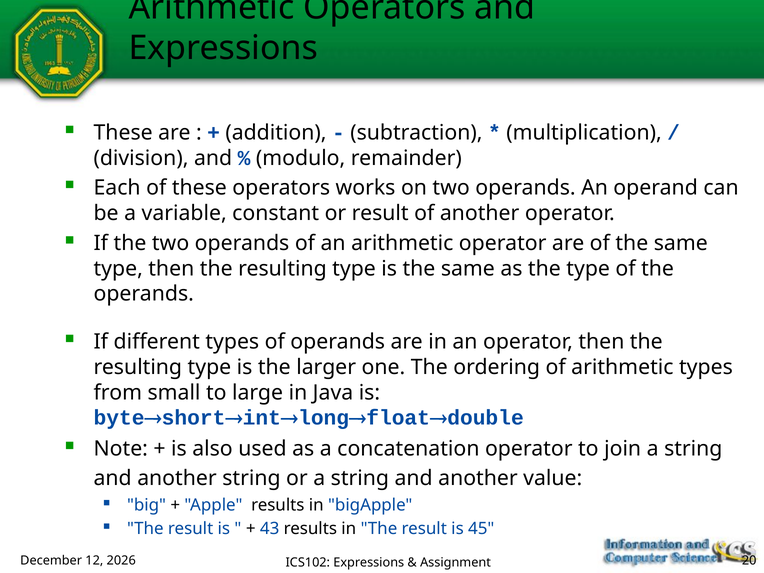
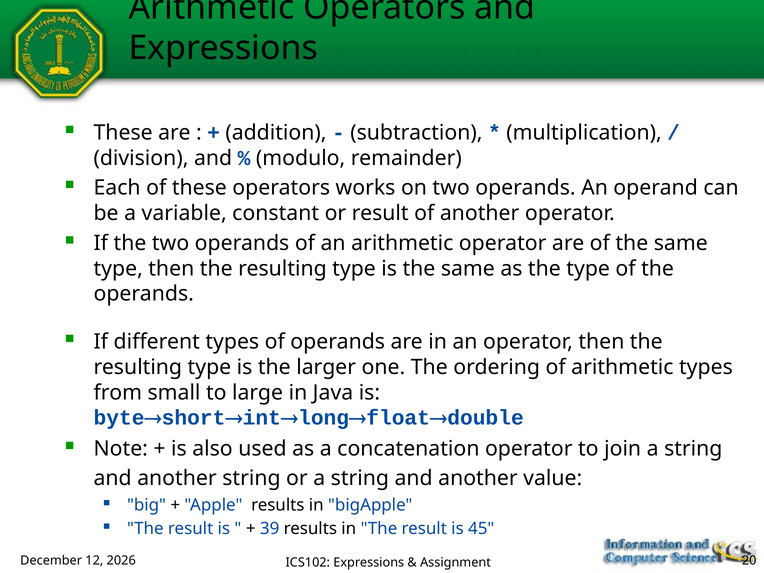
43: 43 -> 39
